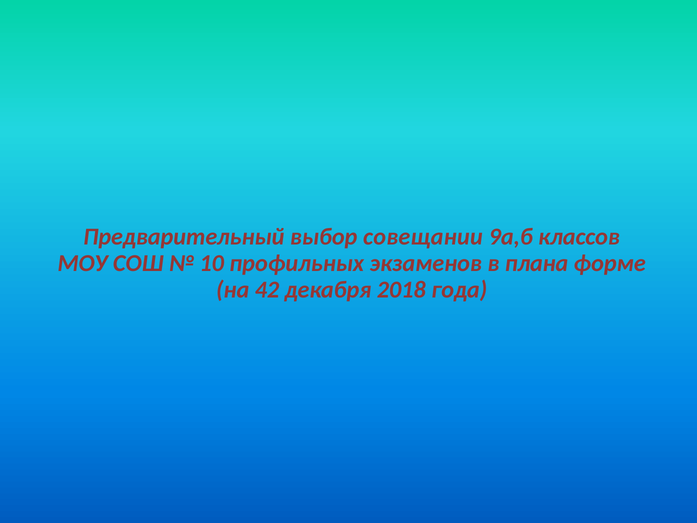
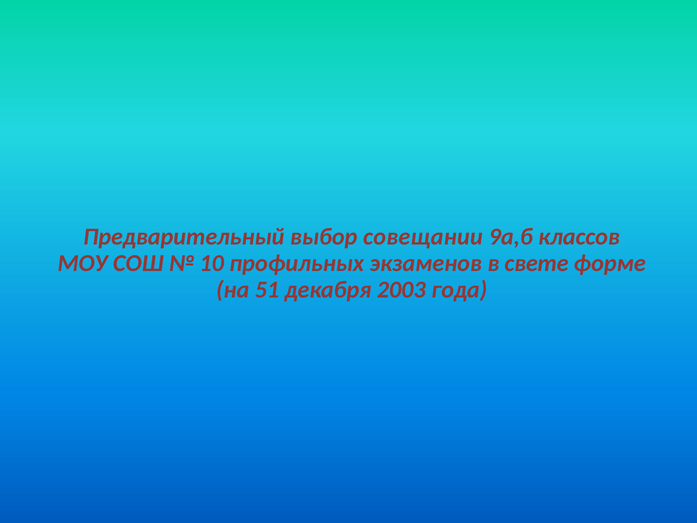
плана: плана -> свете
42: 42 -> 51
2018: 2018 -> 2003
